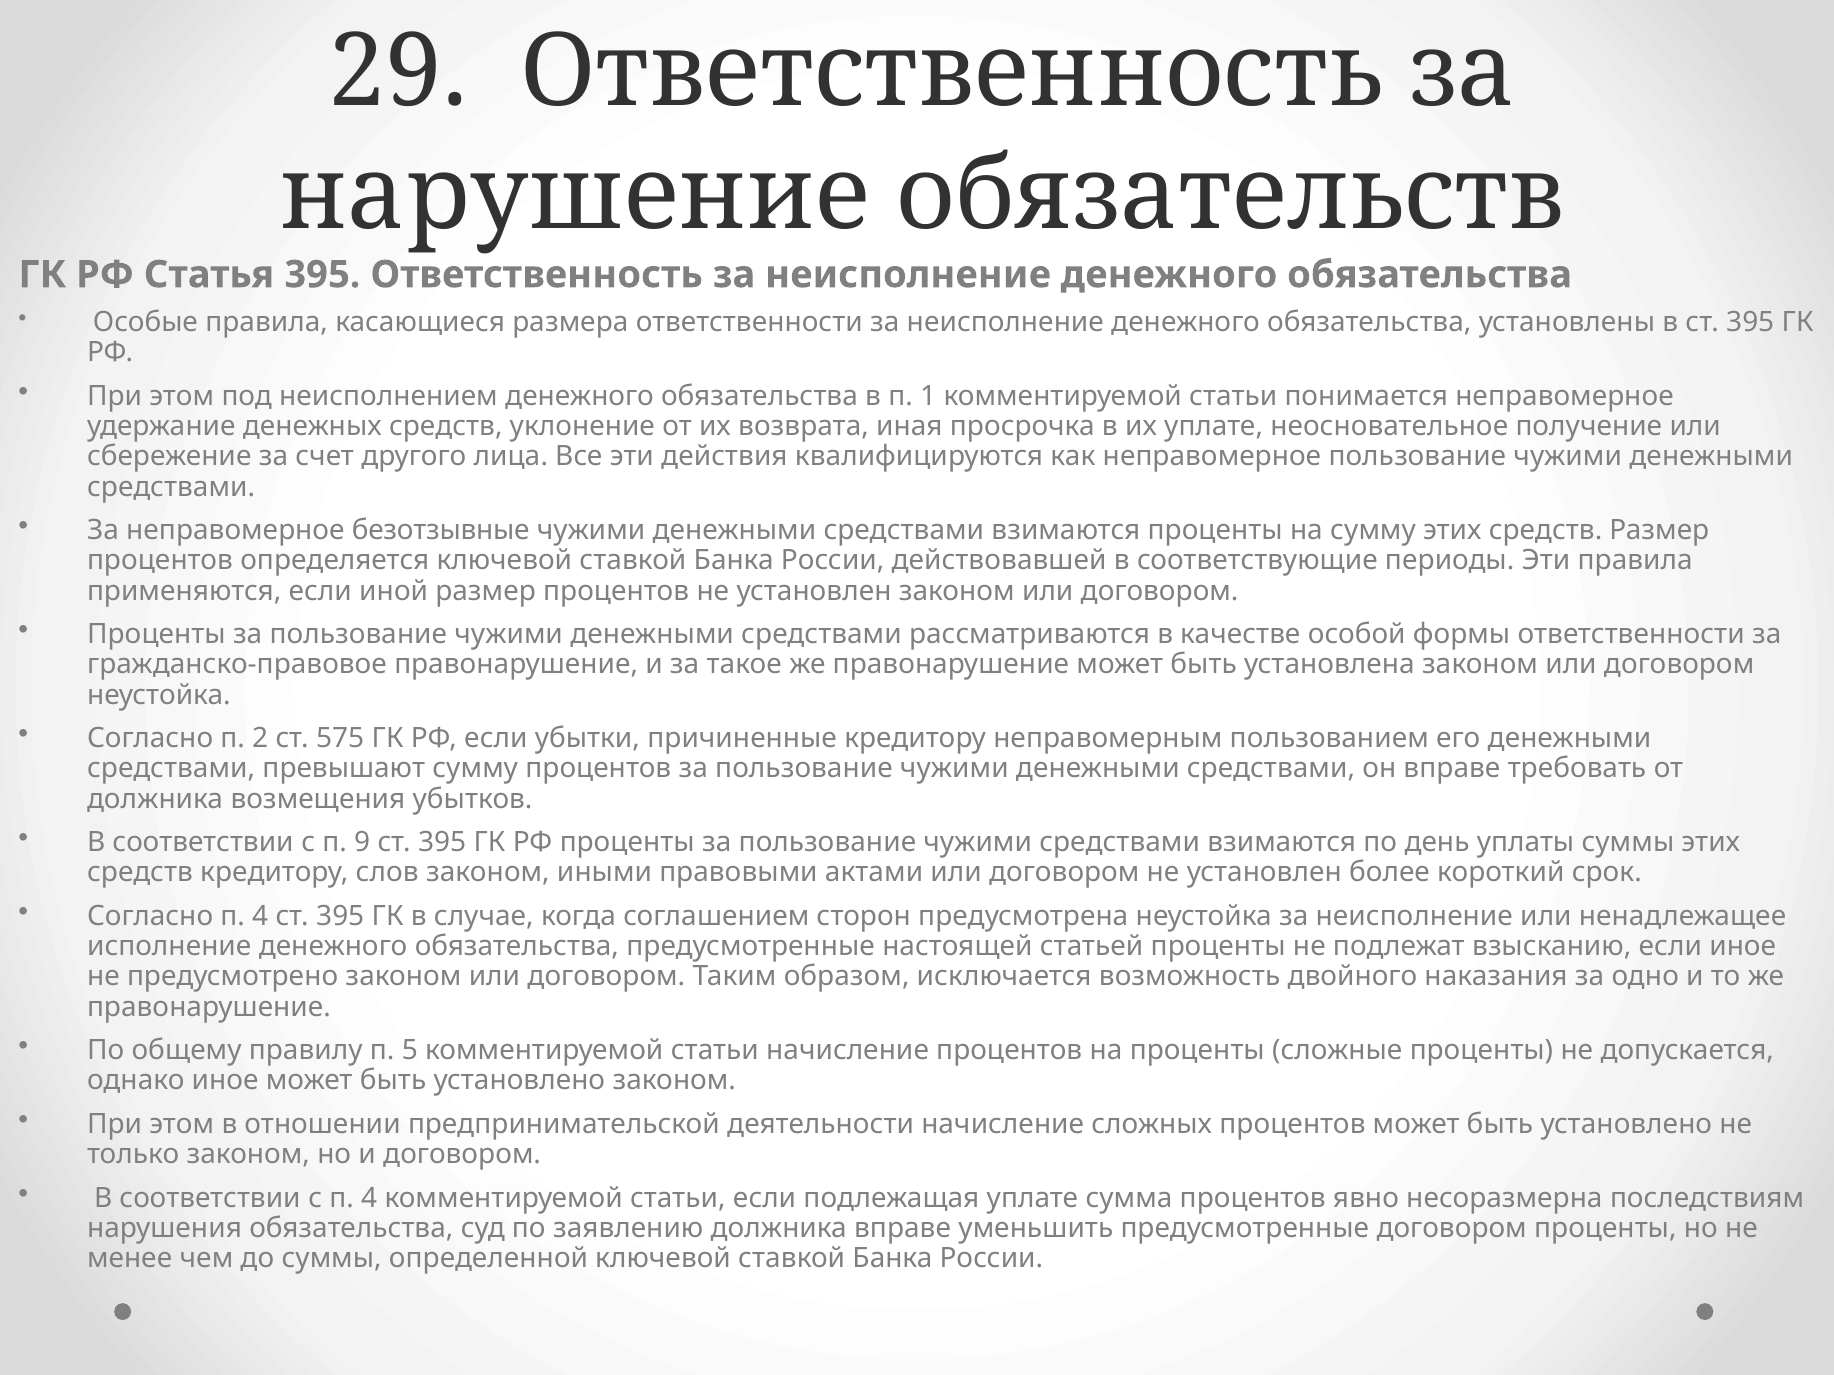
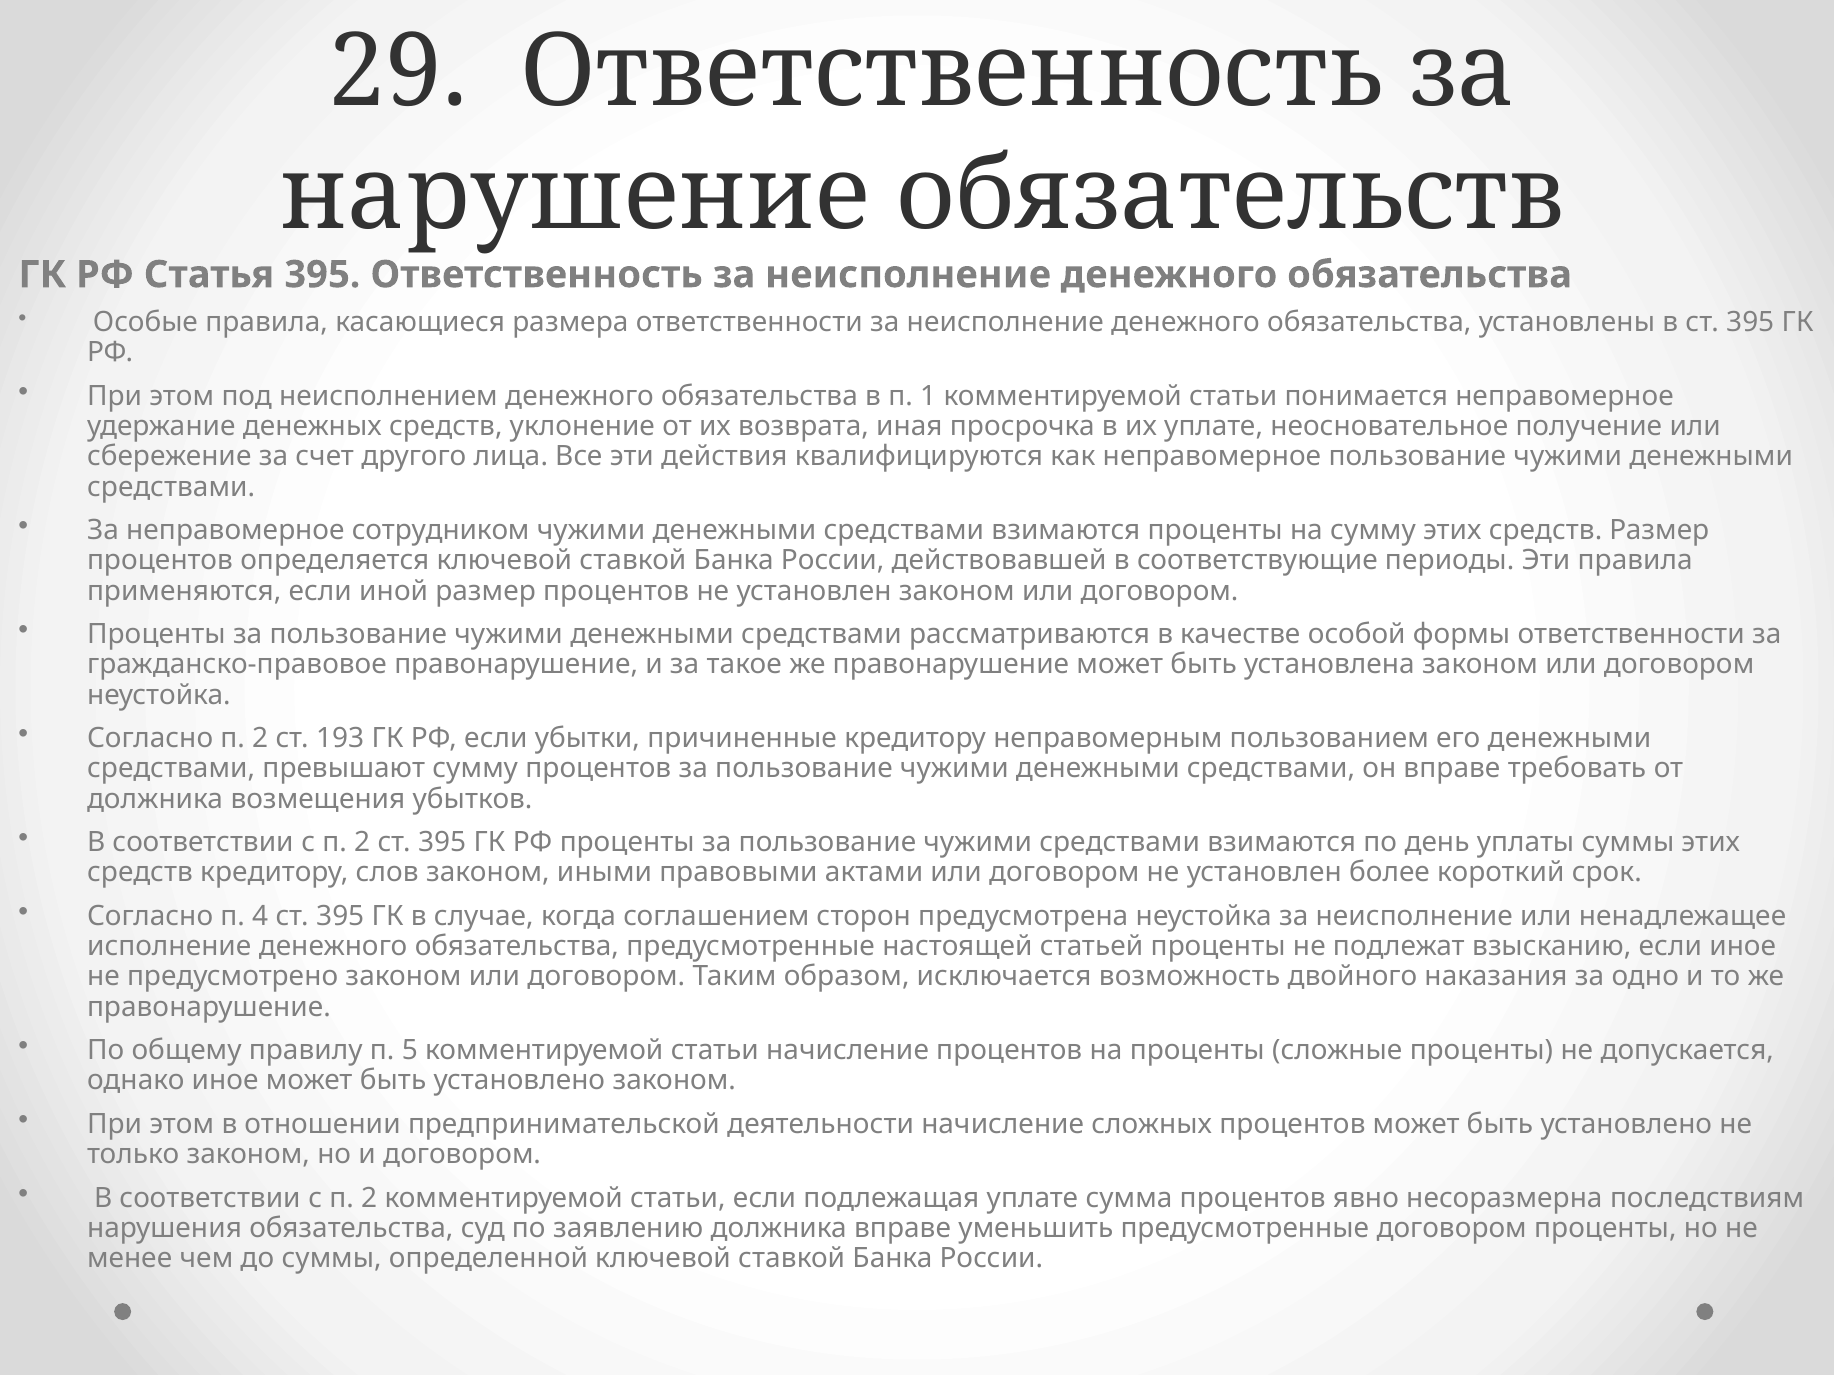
безотзывные: безотзывные -> сотрудником
575: 575 -> 193
9 at (362, 843): 9 -> 2
4 at (369, 1198): 4 -> 2
